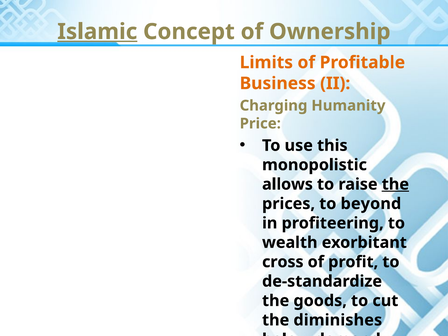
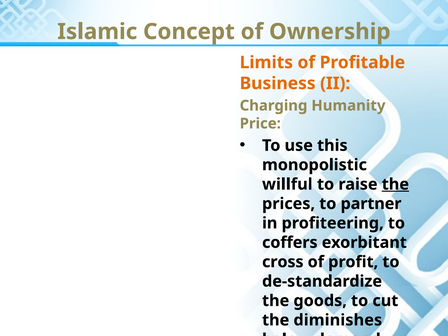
Islamic underline: present -> none
allows: allows -> willful
beyond: beyond -> partner
wealth: wealth -> coffers
